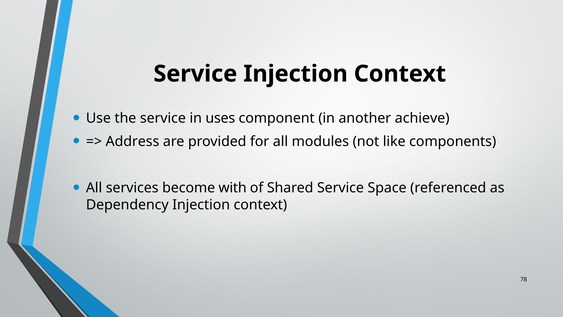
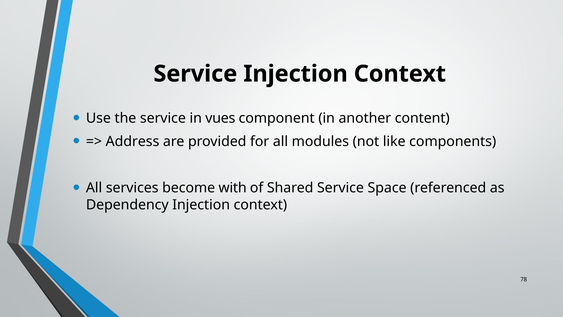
uses: uses -> vues
achieve: achieve -> content
